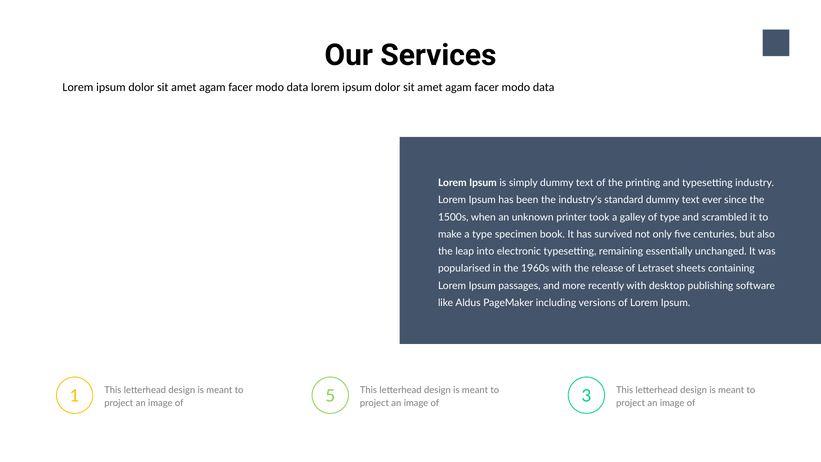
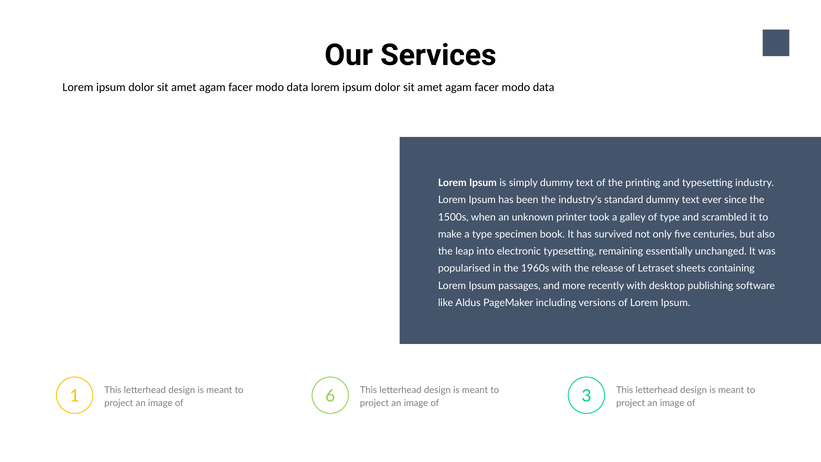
of 5: 5 -> 6
